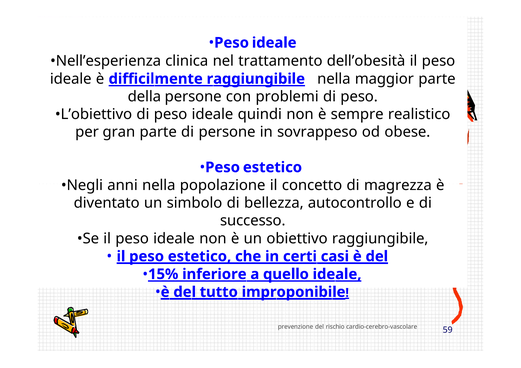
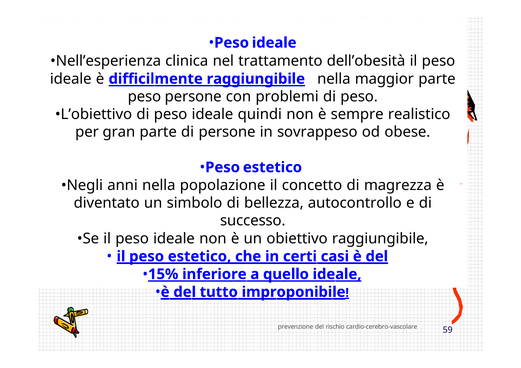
della at (144, 97): della -> peso
